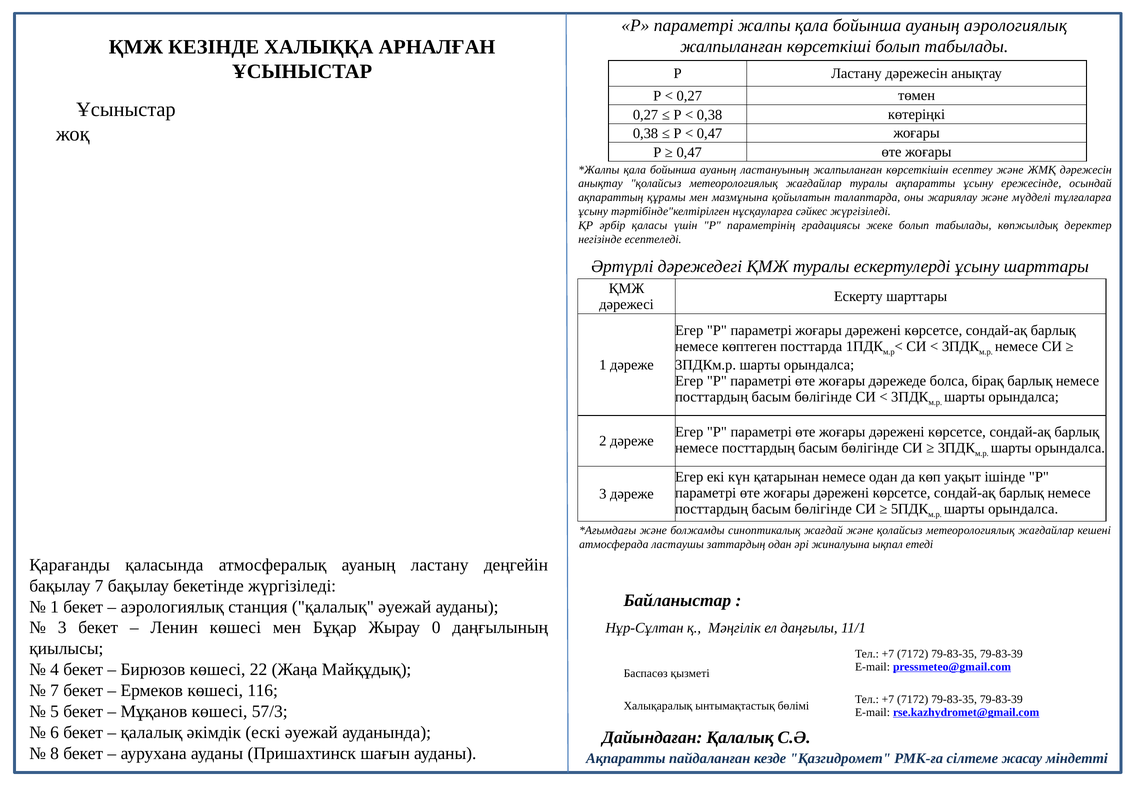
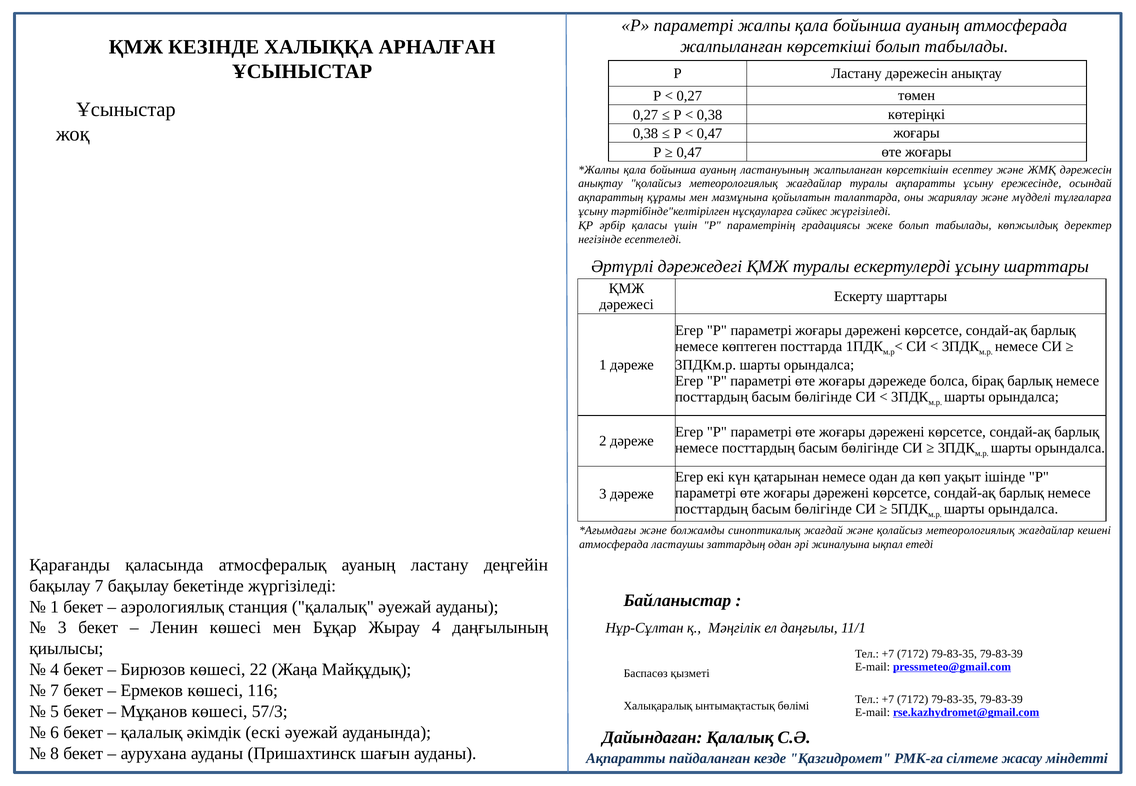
ауаның аэрологиялық: аэрологиялық -> атмосферада
Жырау 0: 0 -> 4
